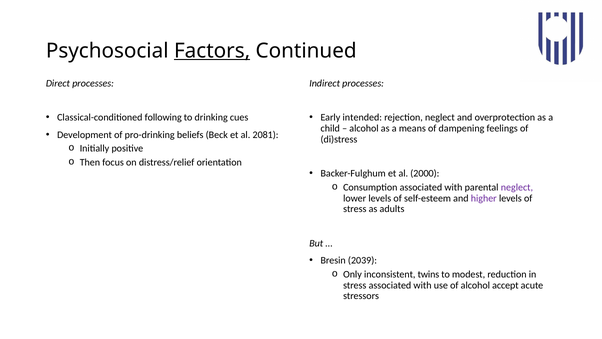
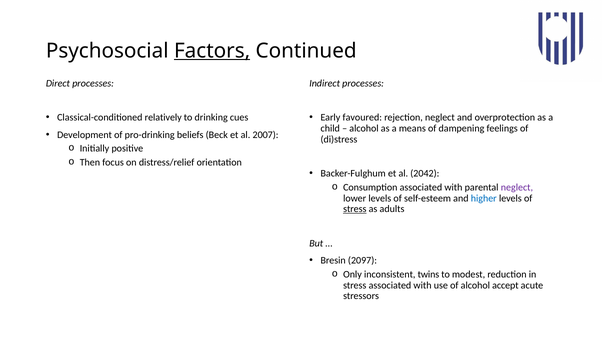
following: following -> relatively
intended: intended -> favoured
2081: 2081 -> 2007
2000: 2000 -> 2042
higher colour: purple -> blue
stress at (355, 209) underline: none -> present
2039: 2039 -> 2097
